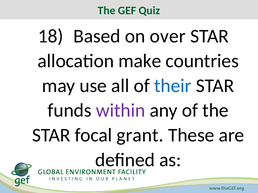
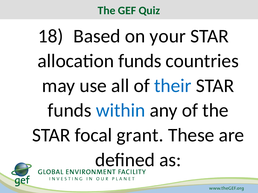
over: over -> your
allocation make: make -> funds
within colour: purple -> blue
